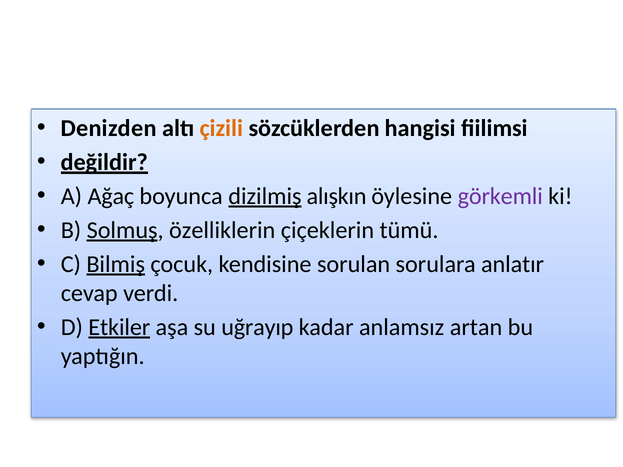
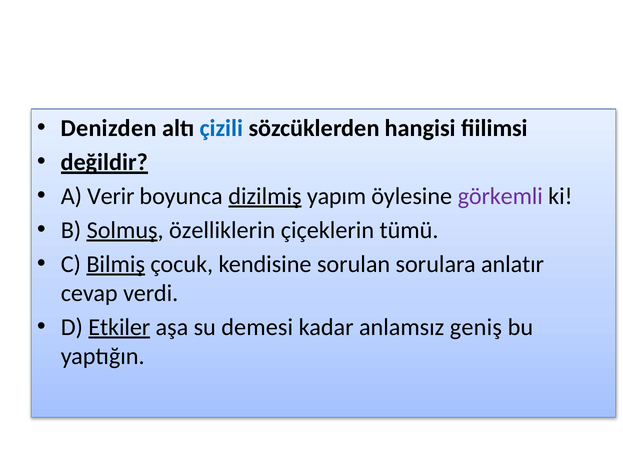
çizili colour: orange -> blue
Ağaç: Ağaç -> Verir
alışkın: alışkın -> yapım
uğrayıp: uğrayıp -> demesi
artan: artan -> geniş
